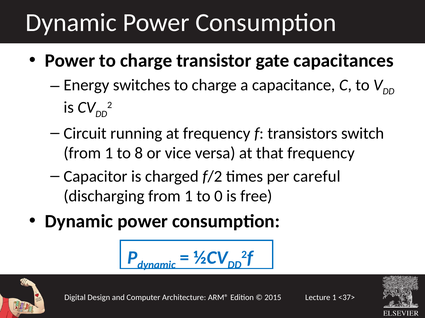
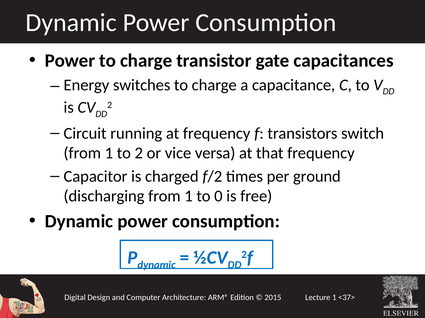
to 8: 8 -> 2
careful: careful -> ground
